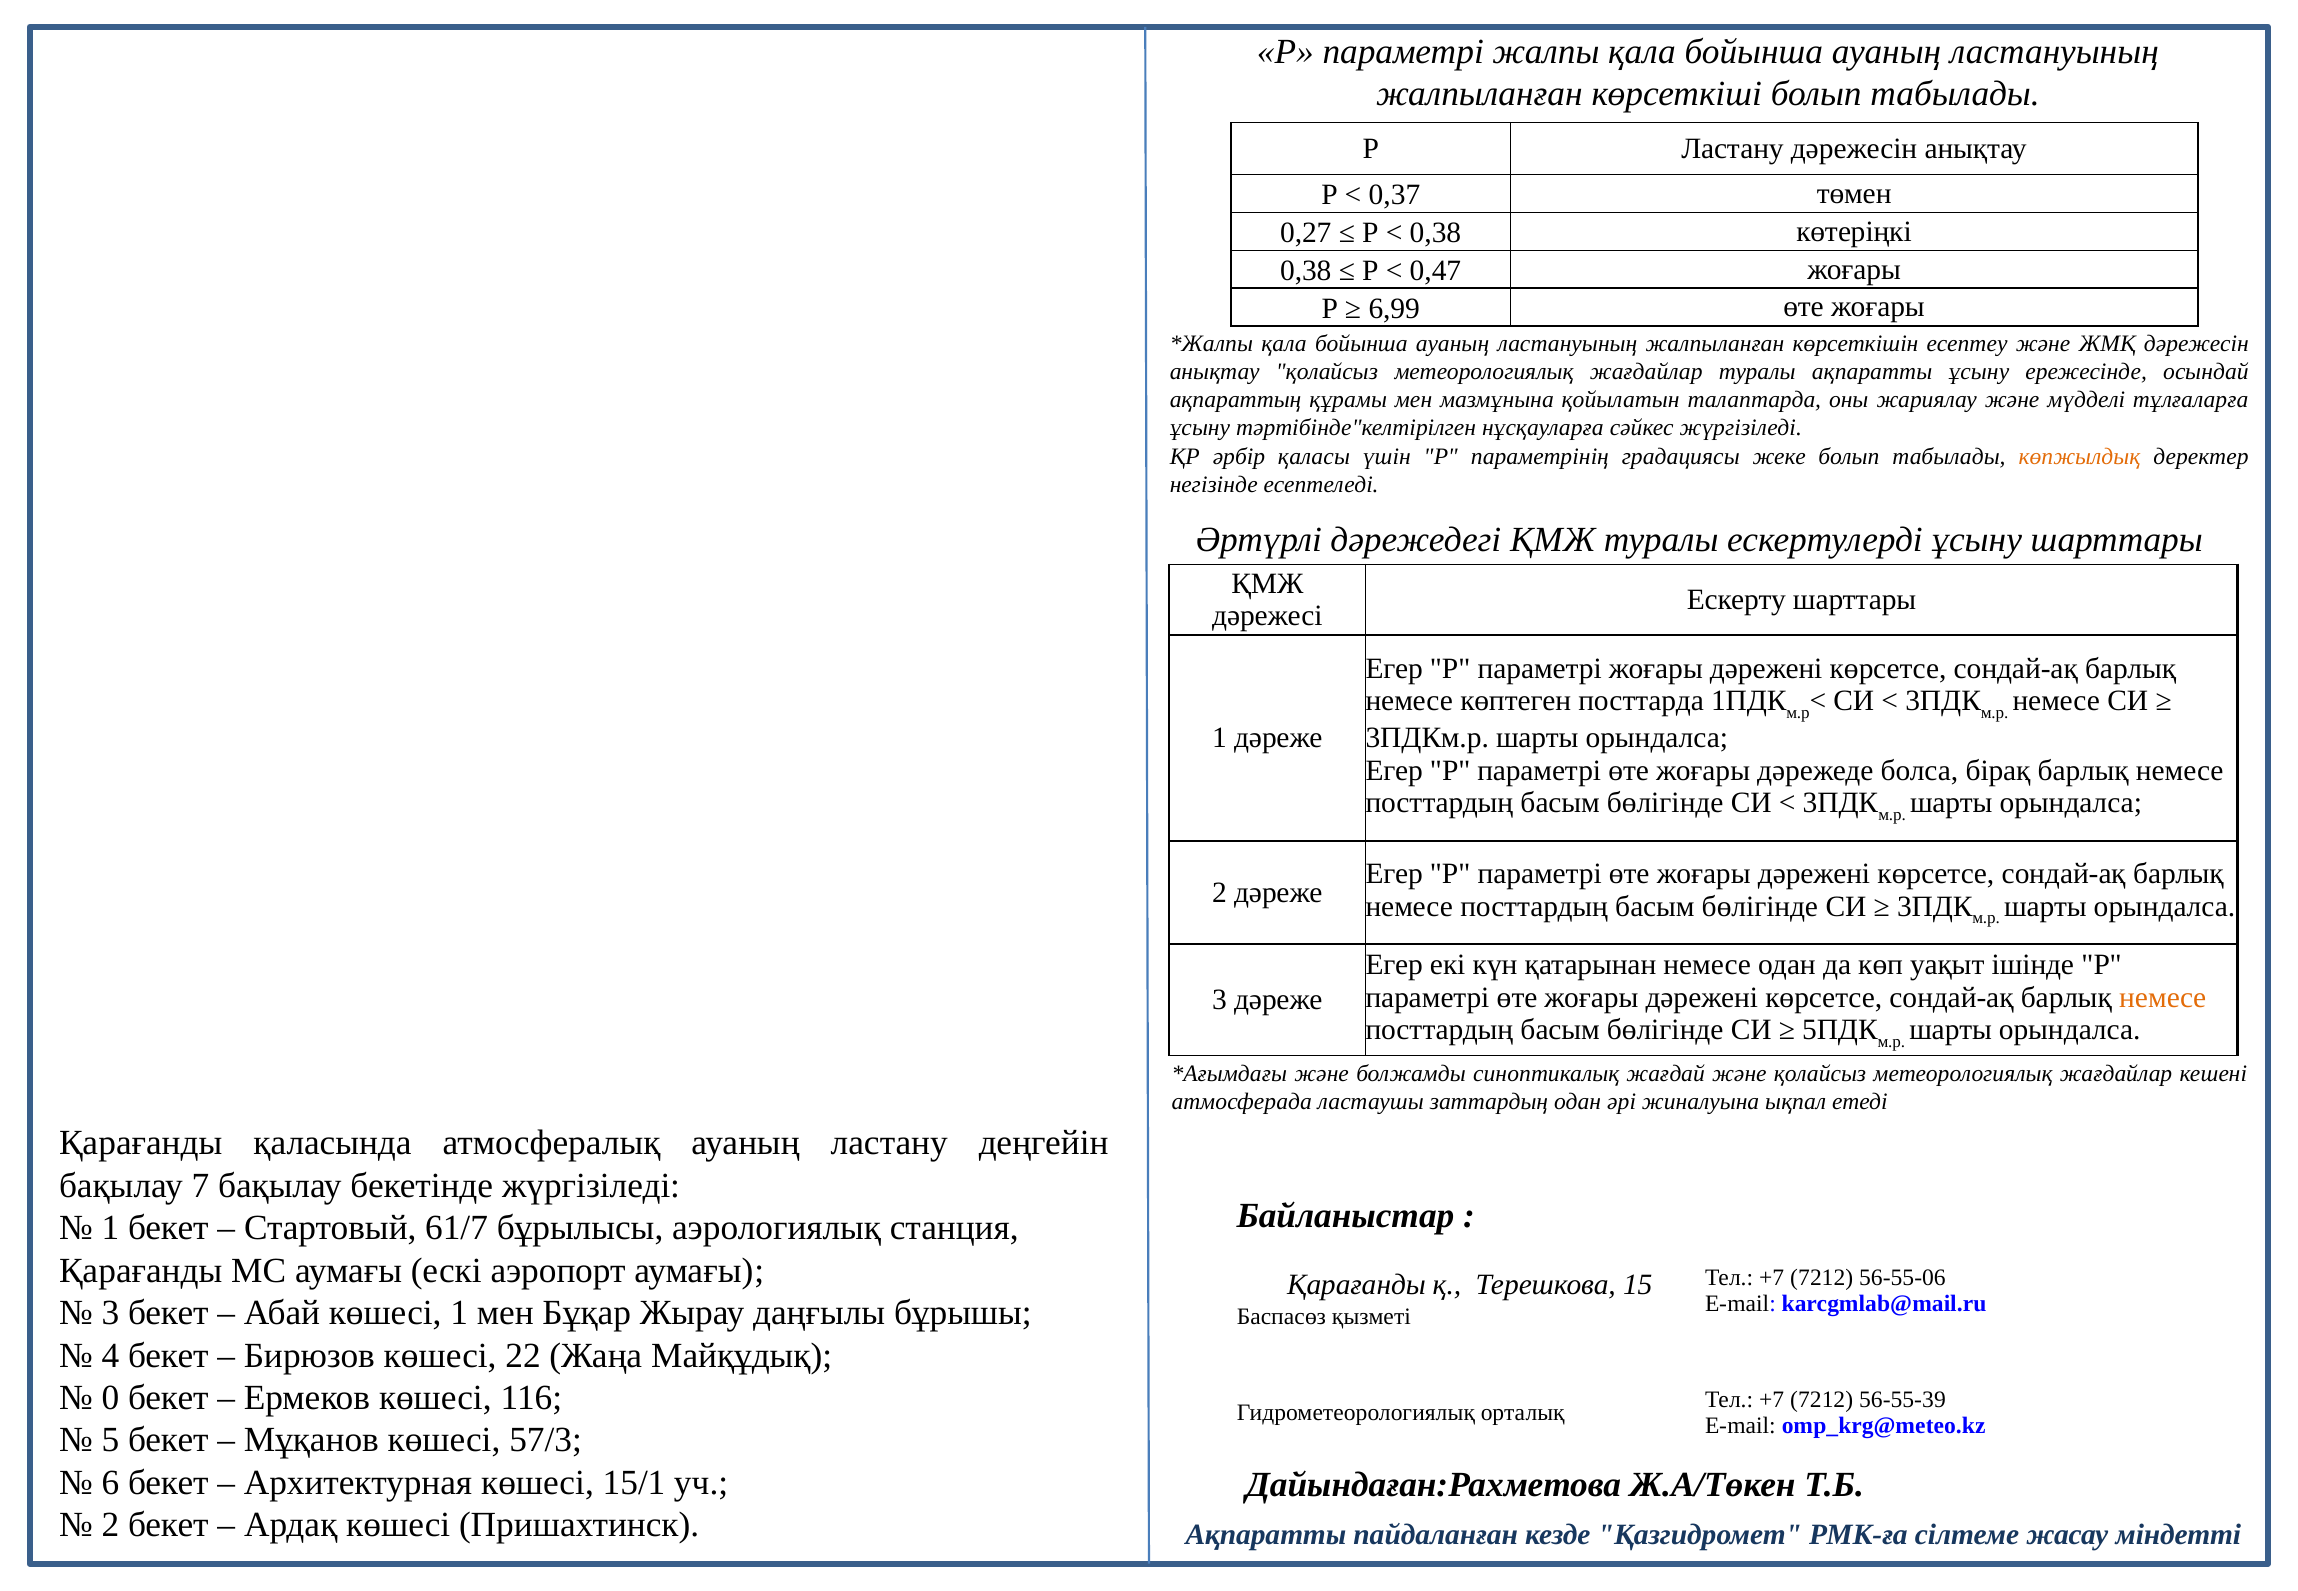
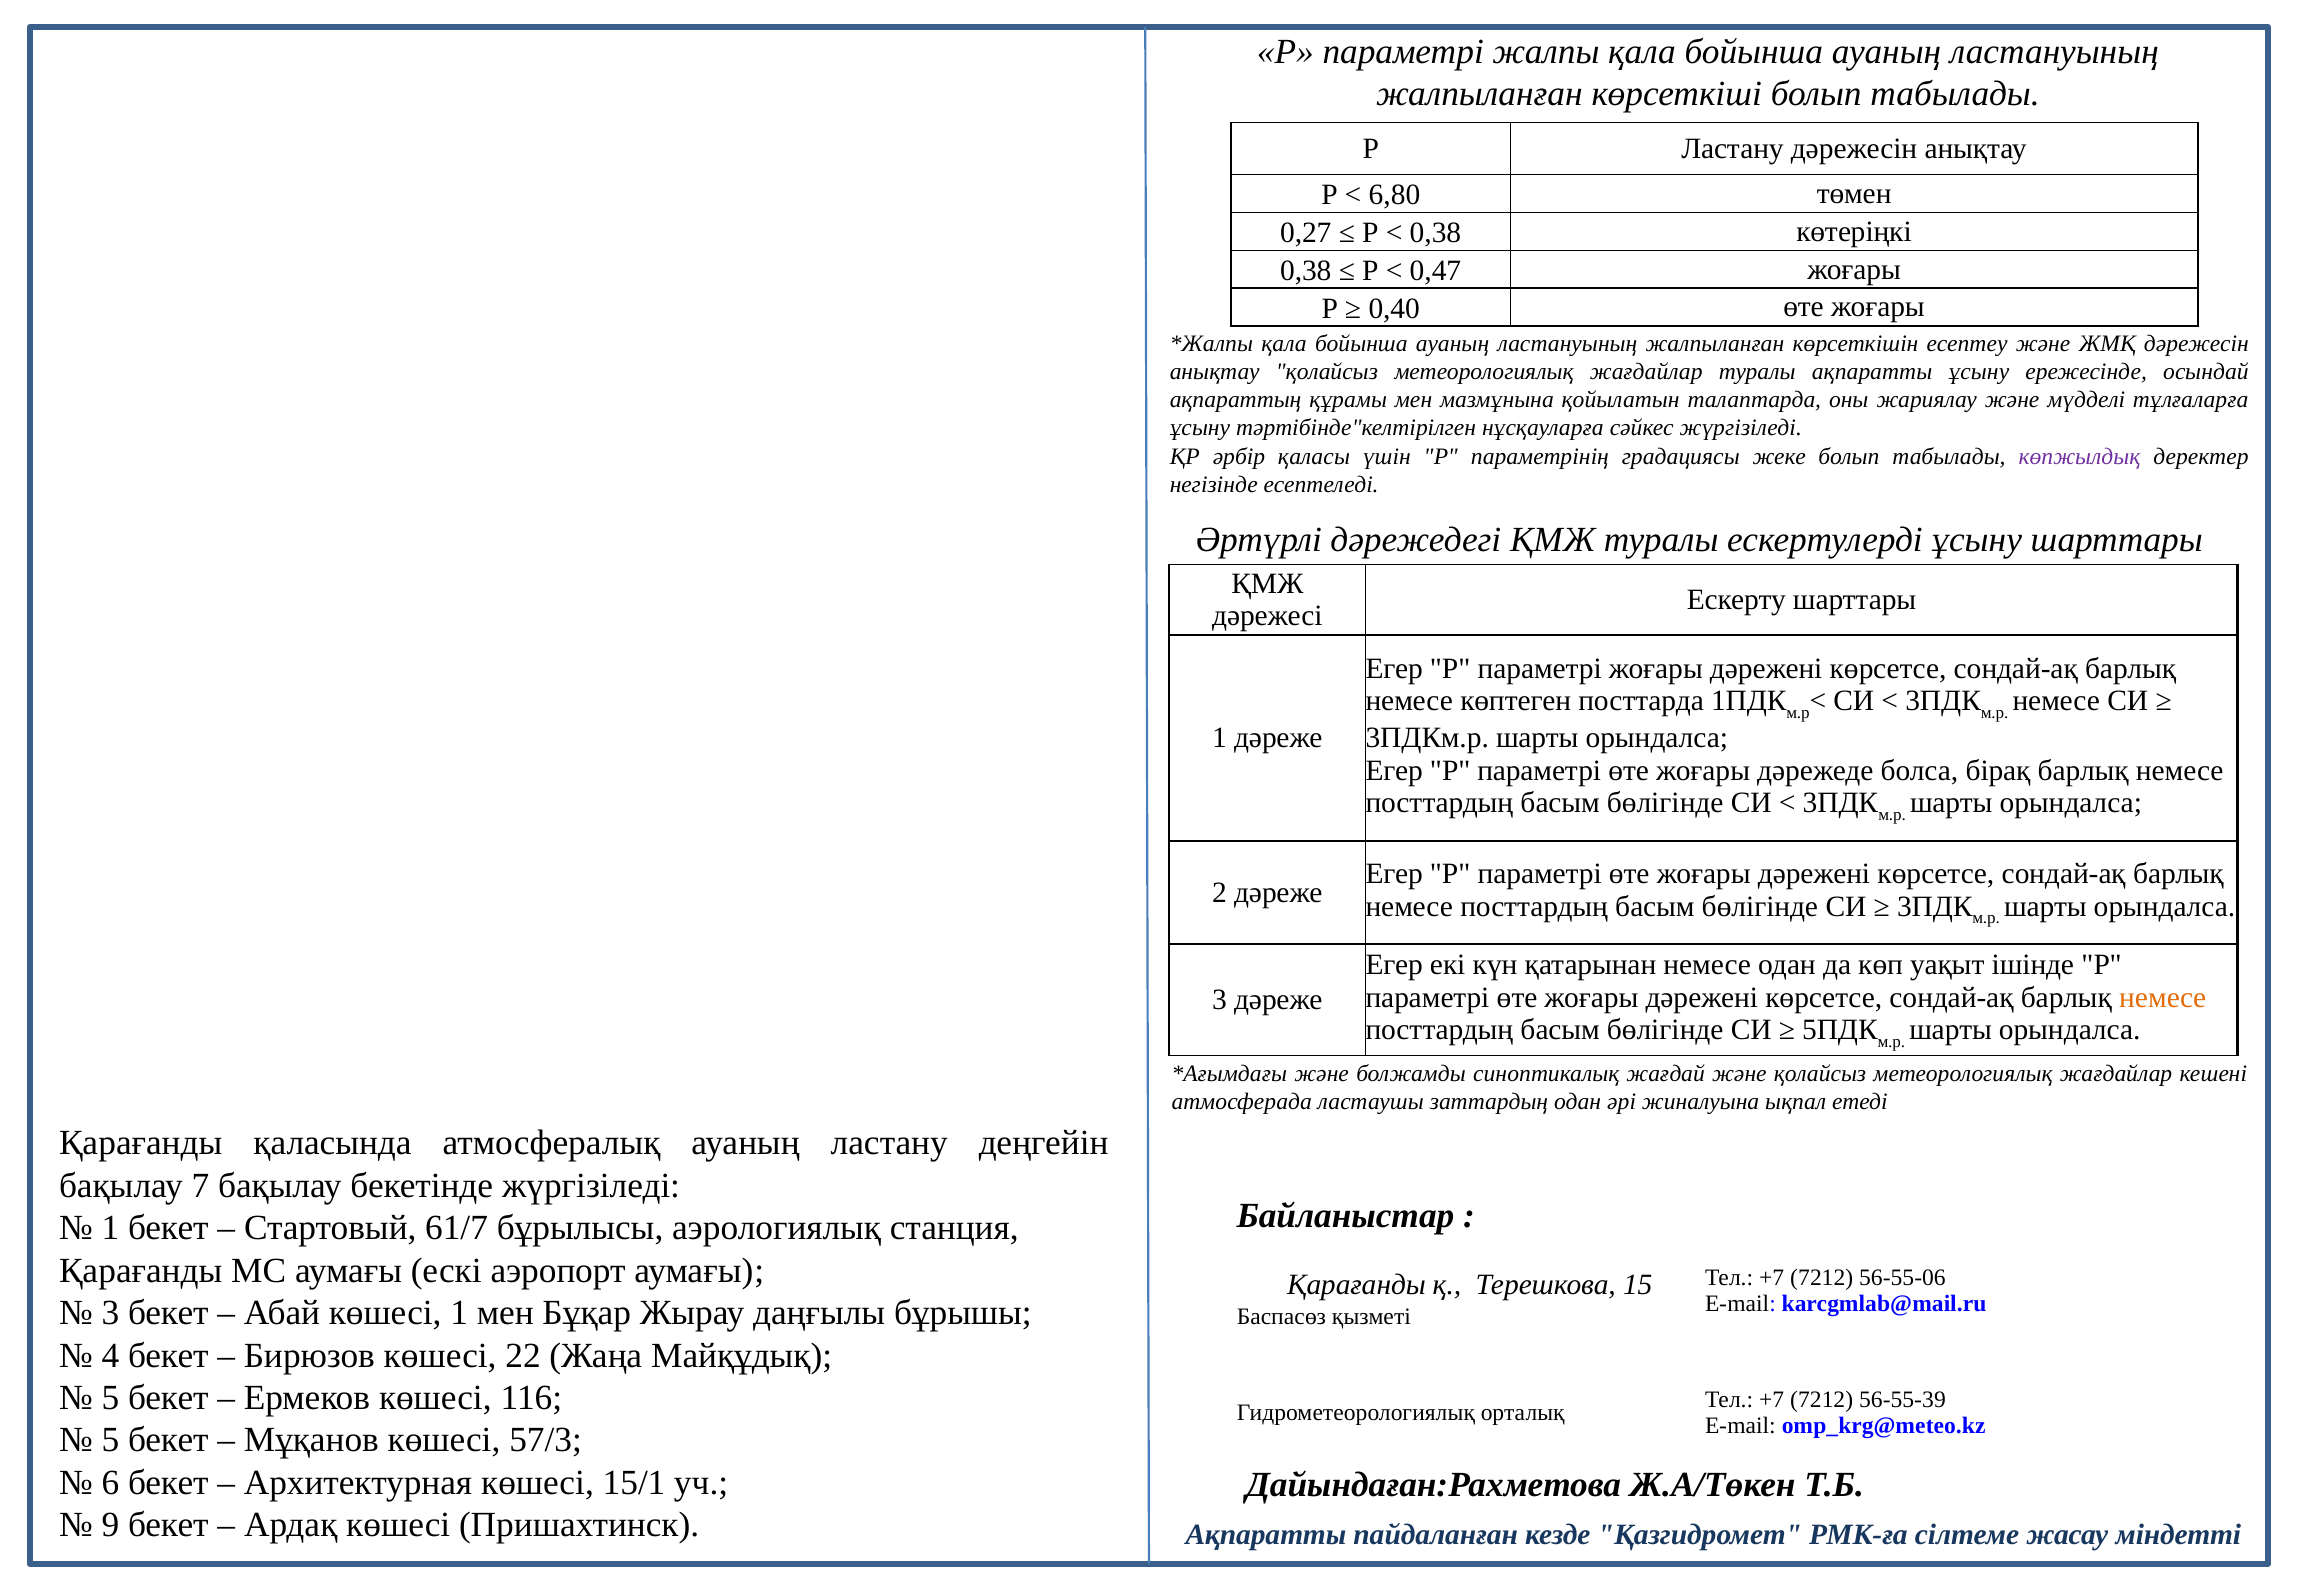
0,37: 0,37 -> 6,80
6,99: 6,99 -> 0,40
көпжылдық colour: orange -> purple
0 at (110, 1398): 0 -> 5
2 at (110, 1525): 2 -> 9
